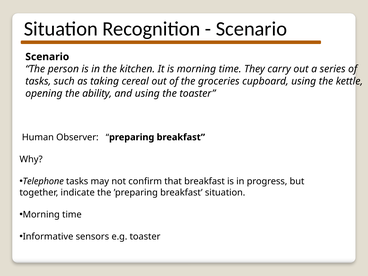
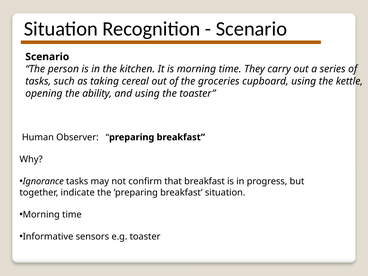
Telephone: Telephone -> Ignorance
